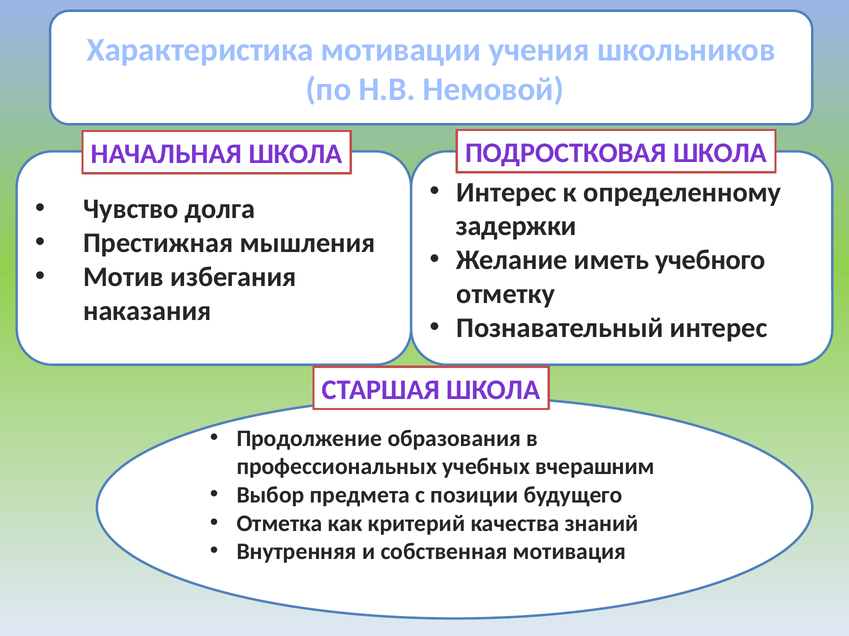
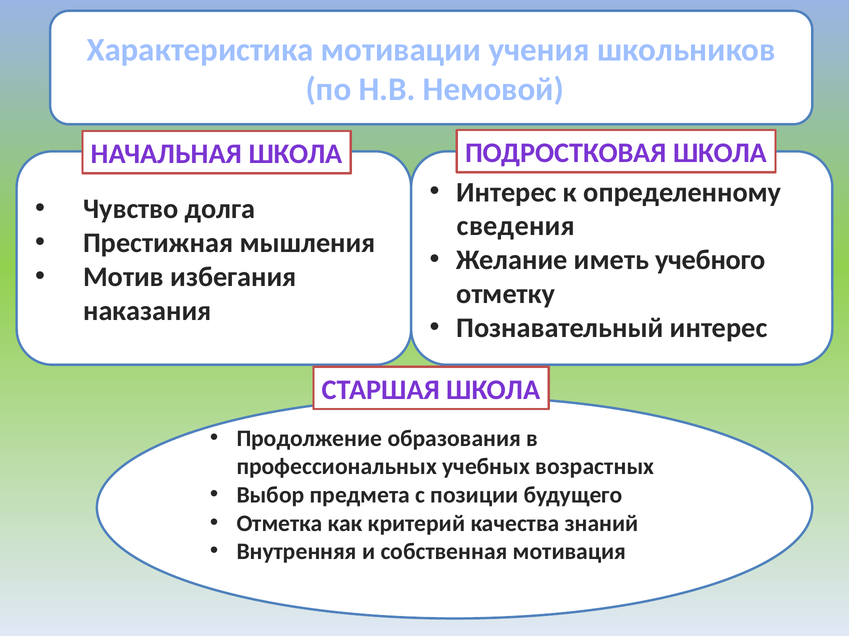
задержки: задержки -> сведения
вчерашним: вчерашним -> возрастных
